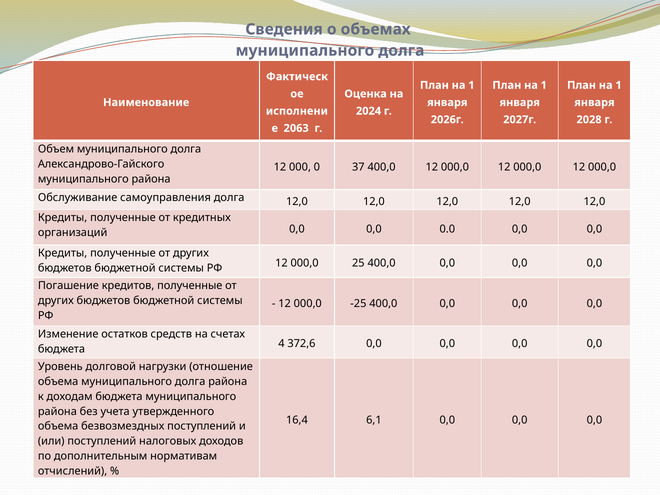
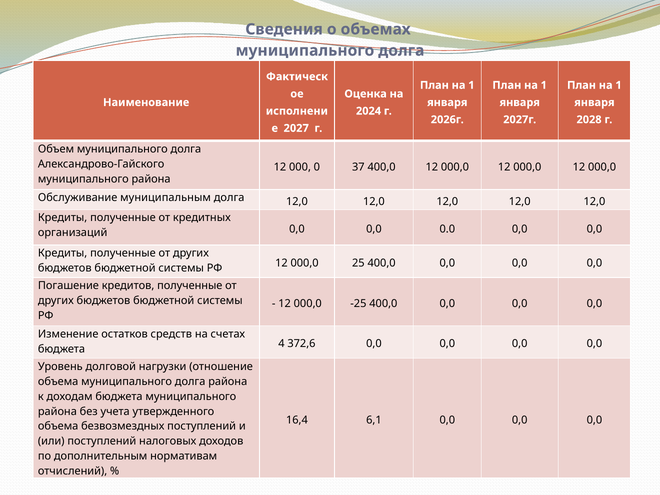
2063: 2063 -> 2027
самоуправления: самоуправления -> муниципальным
